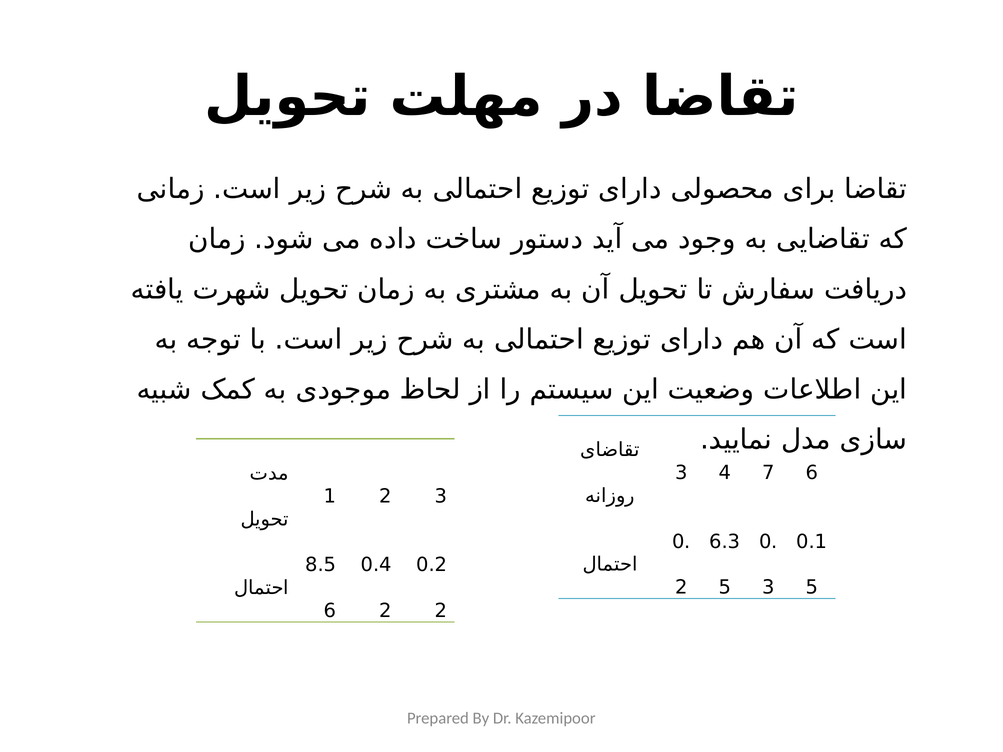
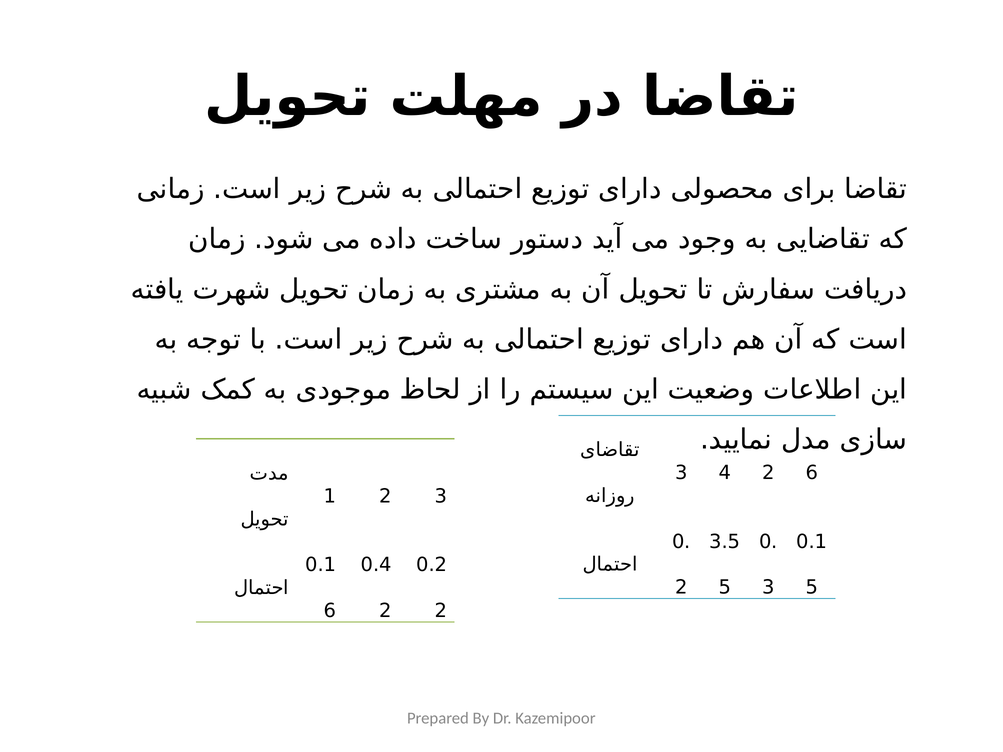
4 7: 7 -> 2
6.3: 6.3 -> 3.5
8.5 at (321, 565): 8.5 -> 0.1
